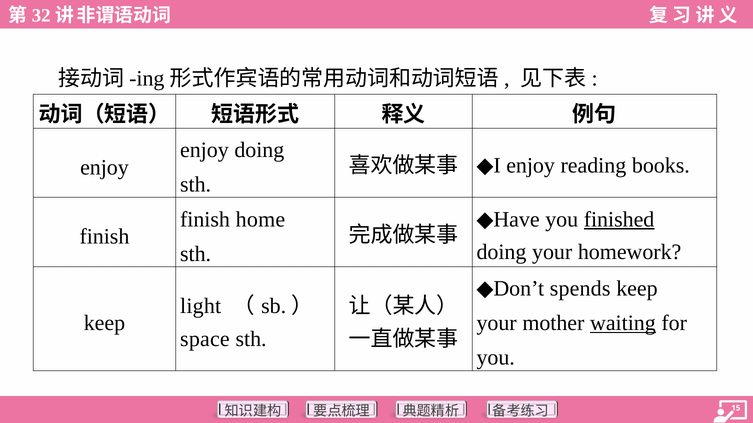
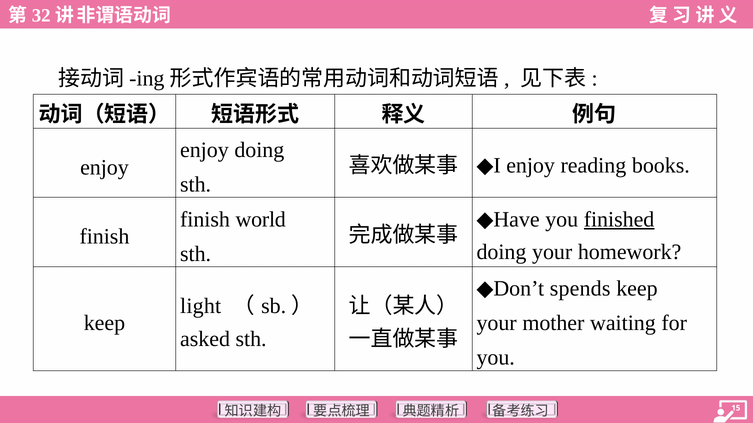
home: home -> world
waiting underline: present -> none
space: space -> asked
